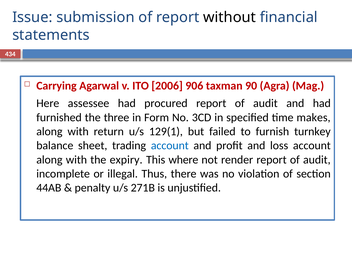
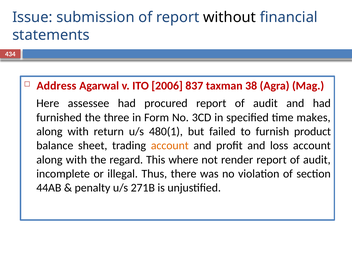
Carrying: Carrying -> Address
906: 906 -> 837
90: 90 -> 38
129(1: 129(1 -> 480(1
turnkey: turnkey -> product
account at (170, 146) colour: blue -> orange
expiry: expiry -> regard
